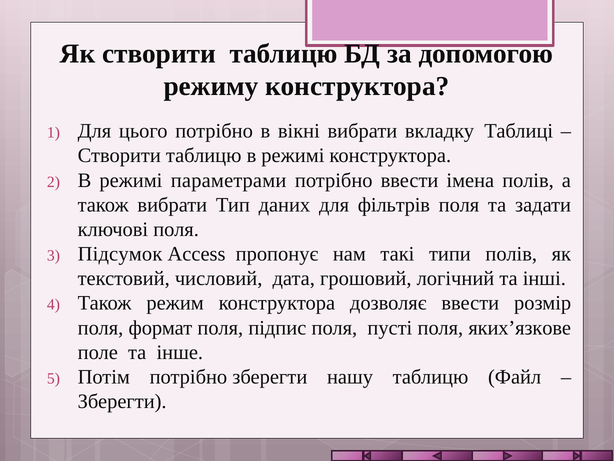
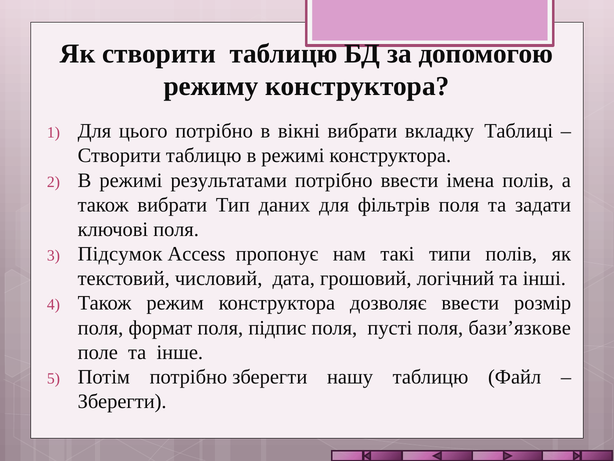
параметрами: параметрами -> результатами
яких’язкове: яких’язкове -> бази’язкове
